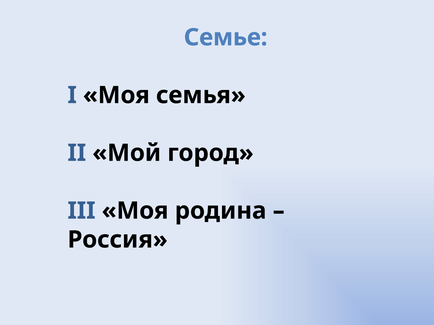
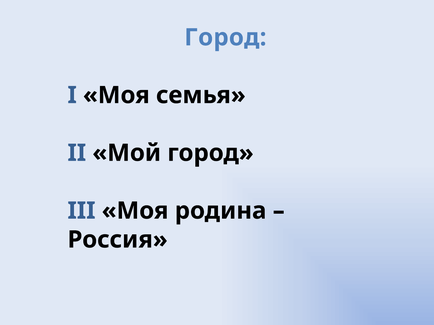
Семье at (226, 37): Семье -> Город
